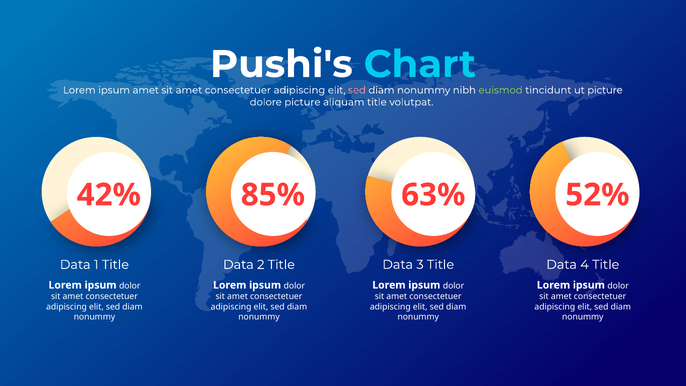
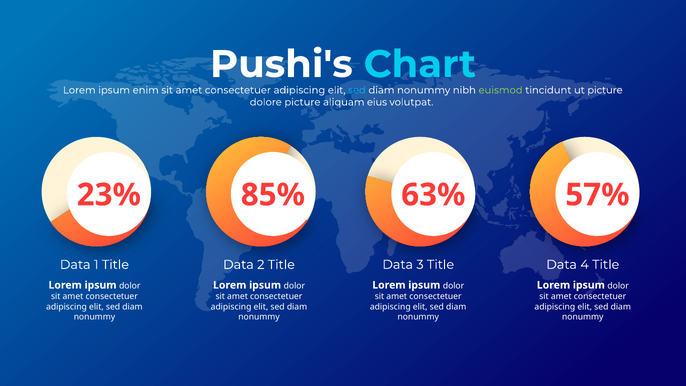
ipsum amet: amet -> enim
sed at (357, 90) colour: pink -> light blue
aliquam title: title -> eius
42%: 42% -> 23%
52%: 52% -> 57%
